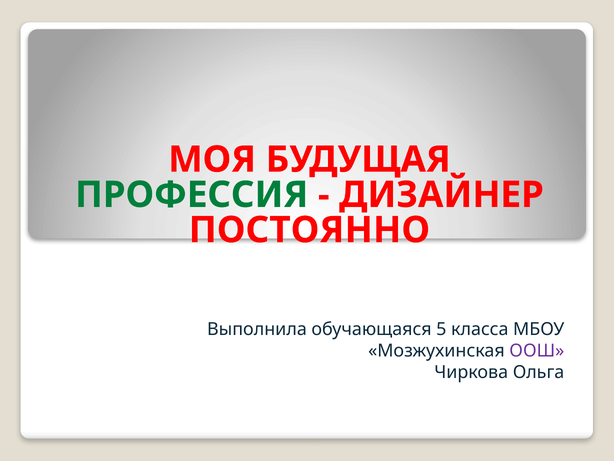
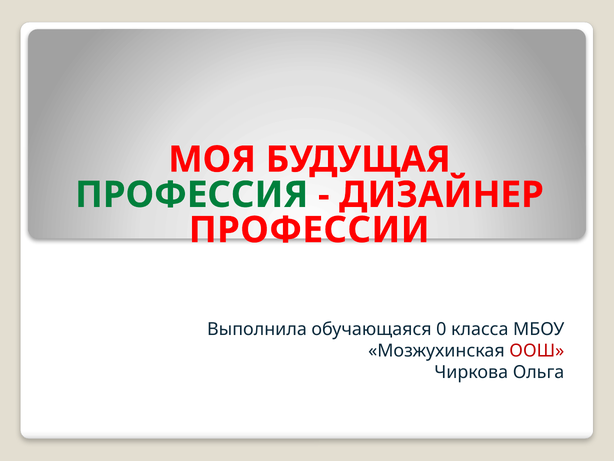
ПОСТОЯННО: ПОСТОЯННО -> ПРОФЕССИИ
5: 5 -> 0
ООШ colour: purple -> red
